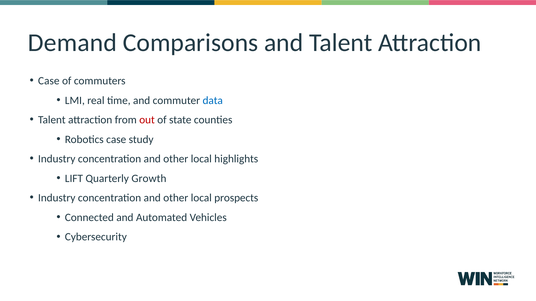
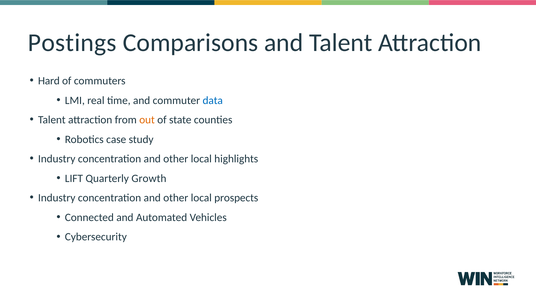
Demand: Demand -> Postings
Case at (49, 81): Case -> Hard
out colour: red -> orange
